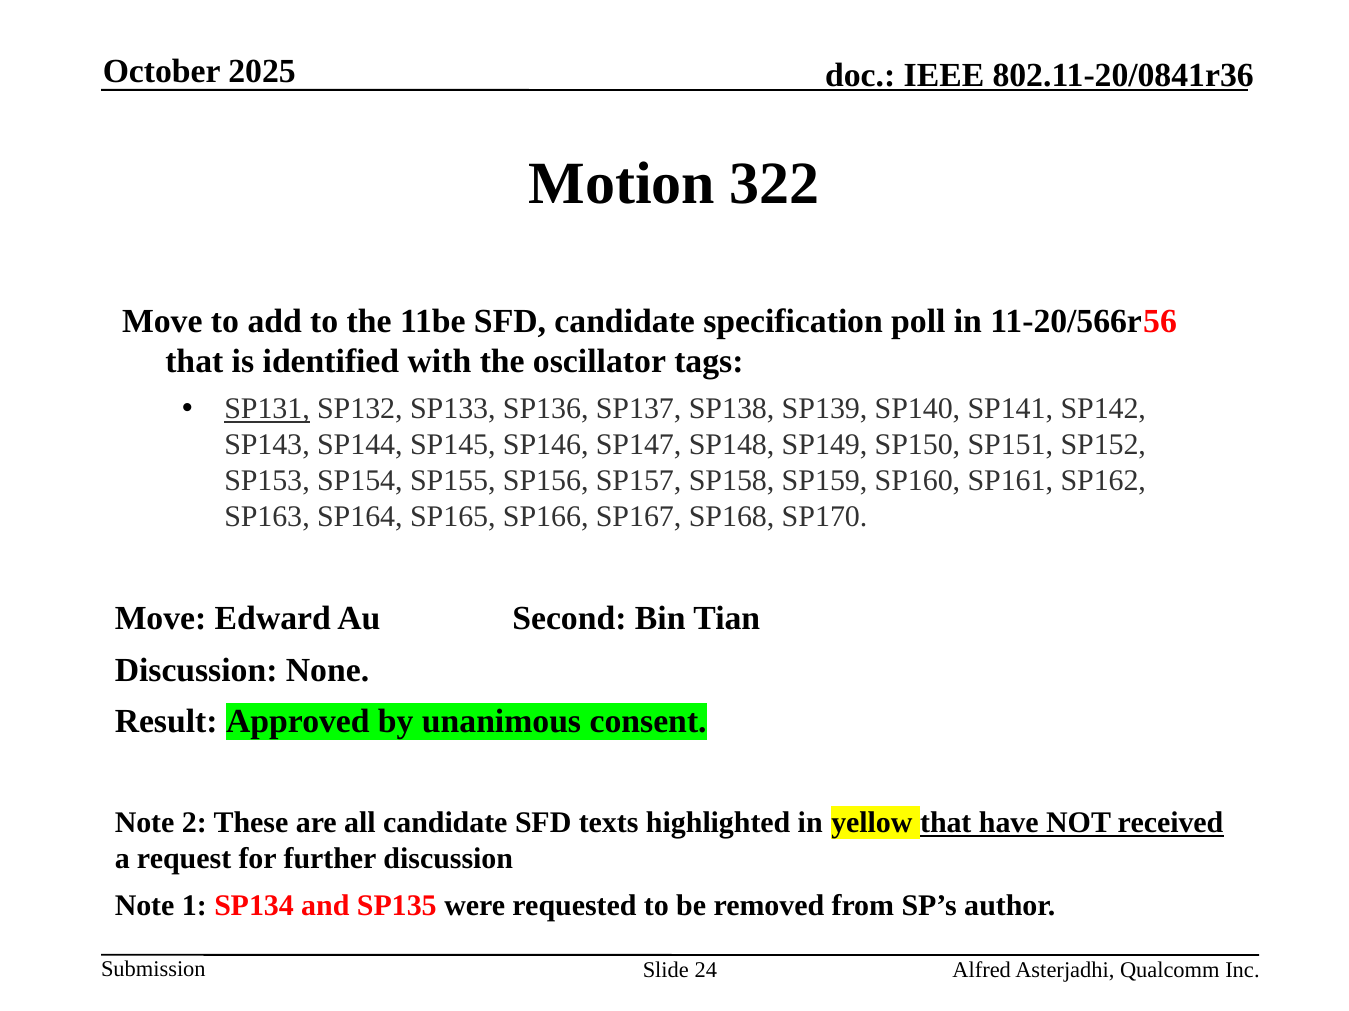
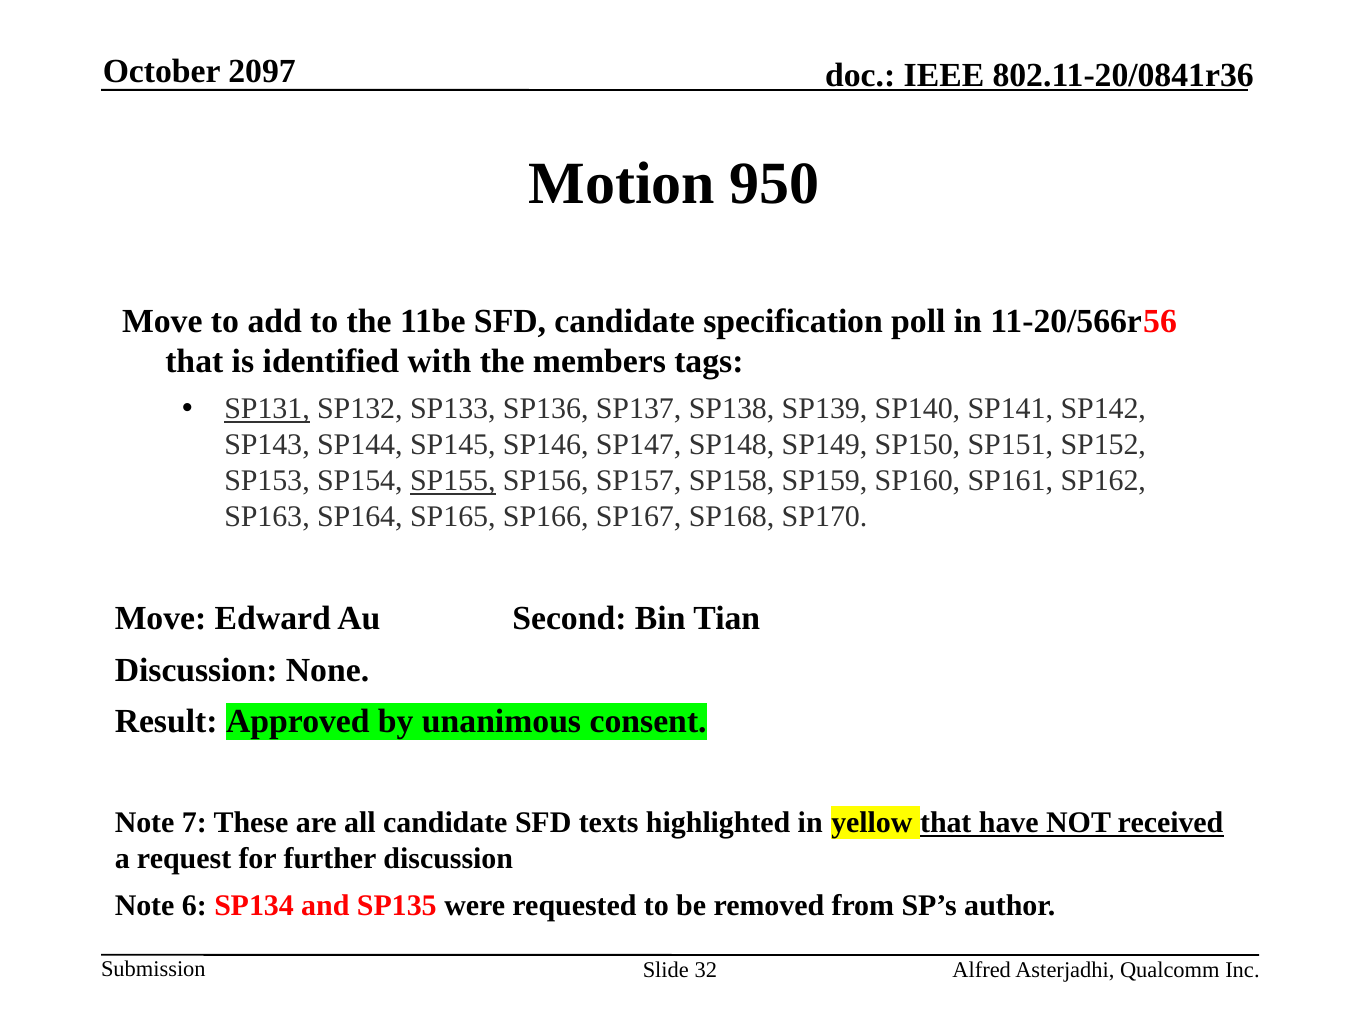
2025: 2025 -> 2097
322: 322 -> 950
oscillator: oscillator -> members
SP155 underline: none -> present
2: 2 -> 7
1: 1 -> 6
24: 24 -> 32
